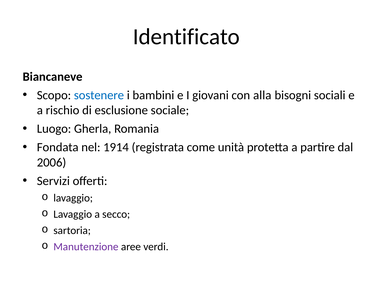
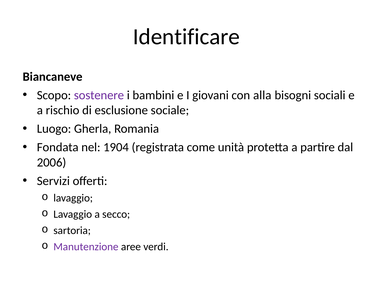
Identificato: Identificato -> Identificare
sostenere colour: blue -> purple
1914: 1914 -> 1904
